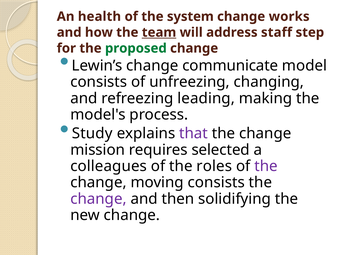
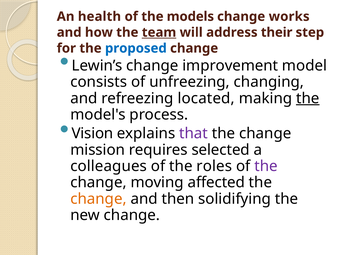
system: system -> models
staff: staff -> their
proposed colour: green -> blue
communicate: communicate -> improvement
leading: leading -> located
the at (308, 98) underline: none -> present
Study: Study -> Vision
moving consists: consists -> affected
change at (98, 199) colour: purple -> orange
